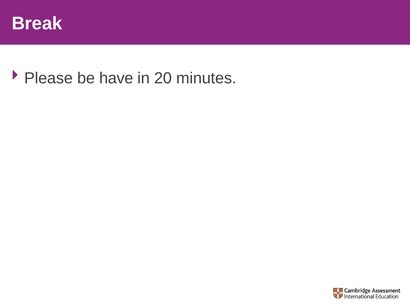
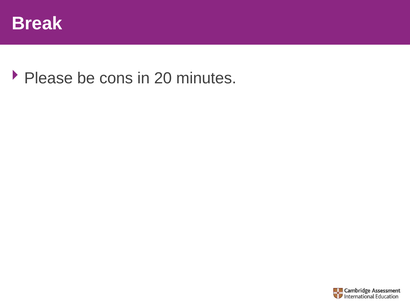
have: have -> cons
